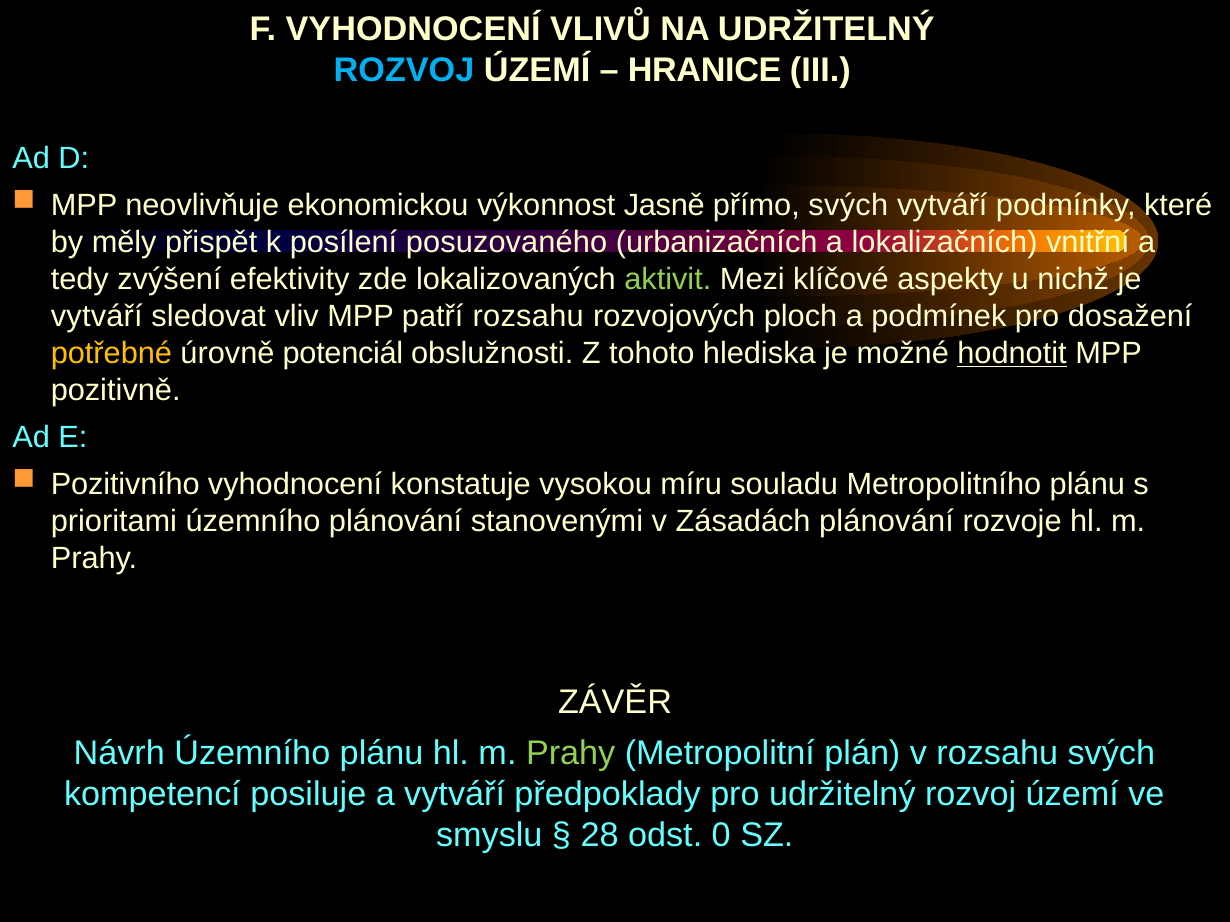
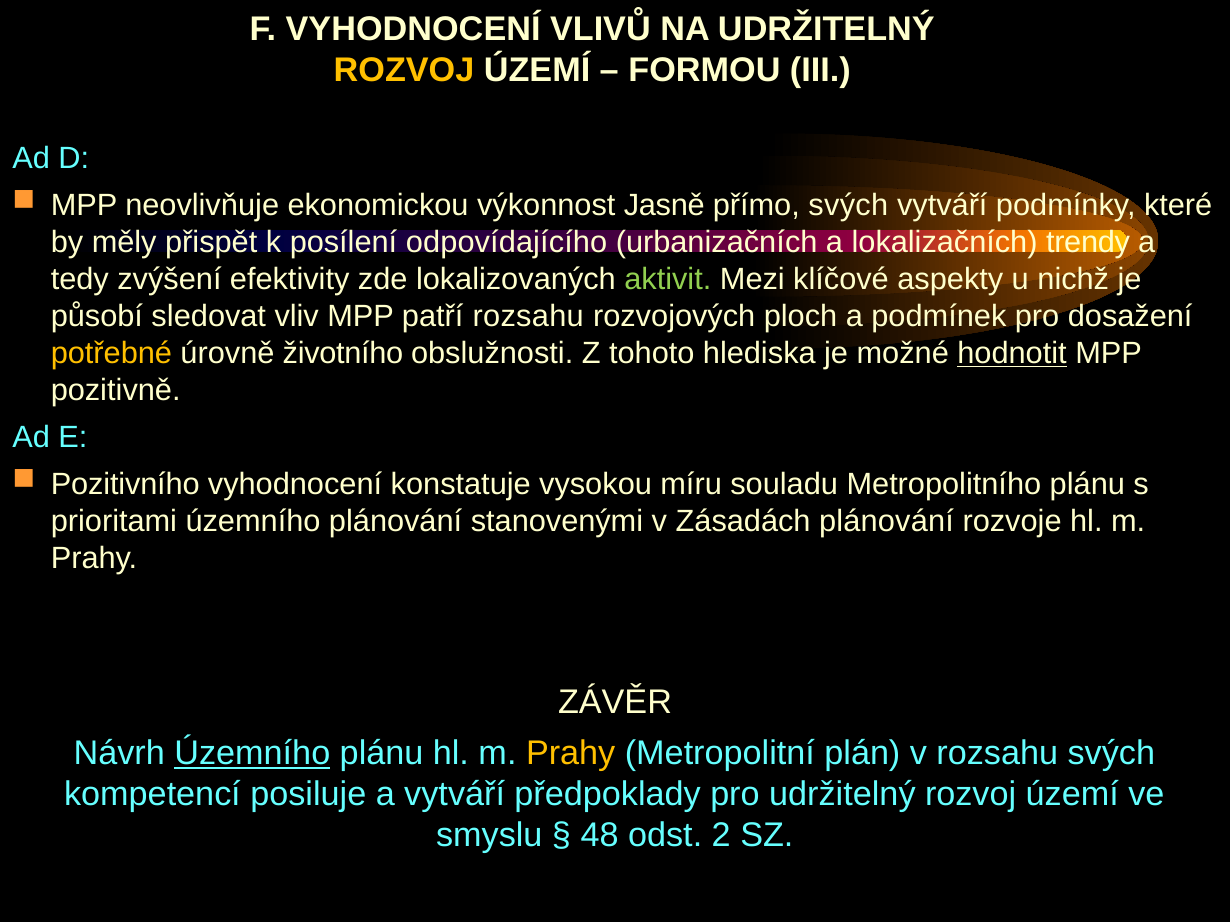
ROZVOJ at (404, 70) colour: light blue -> yellow
HRANICE: HRANICE -> FORMOU
posuzovaného: posuzovaného -> odpovídajícího
vnitřní: vnitřní -> trendy
vytváří at (97, 317): vytváří -> působí
potenciál: potenciál -> životního
Územního at (252, 754) underline: none -> present
Prahy at (571, 754) colour: light green -> yellow
28: 28 -> 48
0: 0 -> 2
